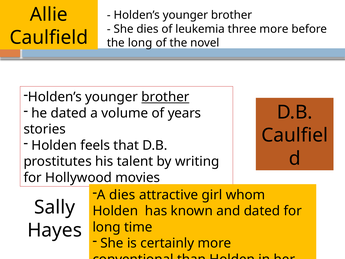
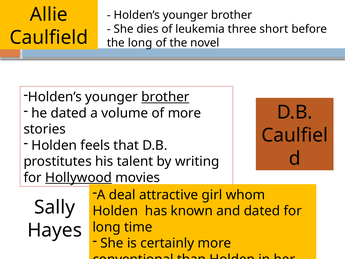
three more: more -> short
of years: years -> more
Hollywood underline: none -> present
A dies: dies -> deal
